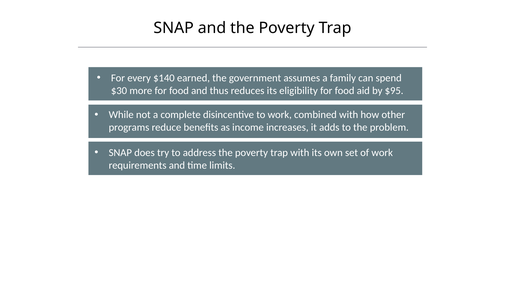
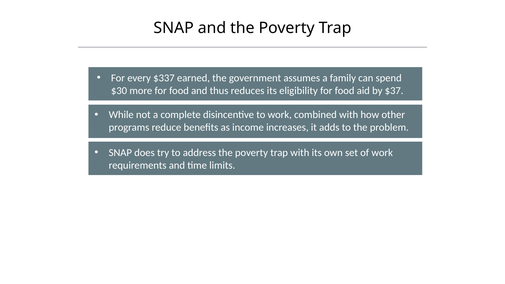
$140: $140 -> $337
$95: $95 -> $37
